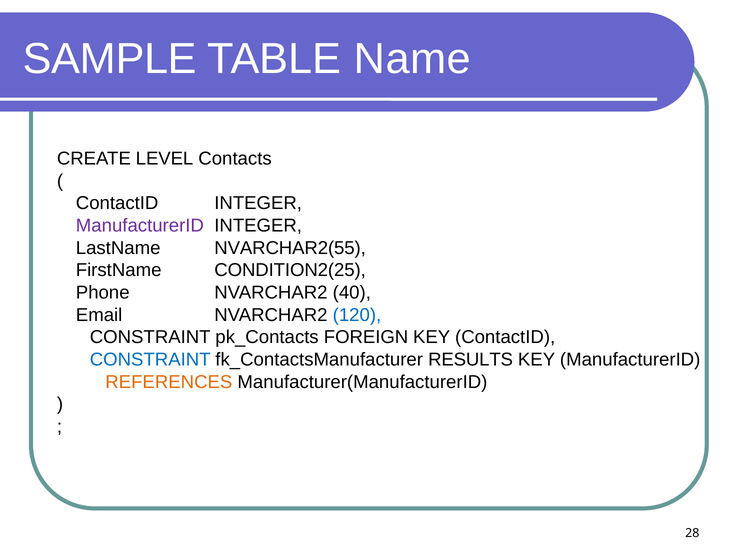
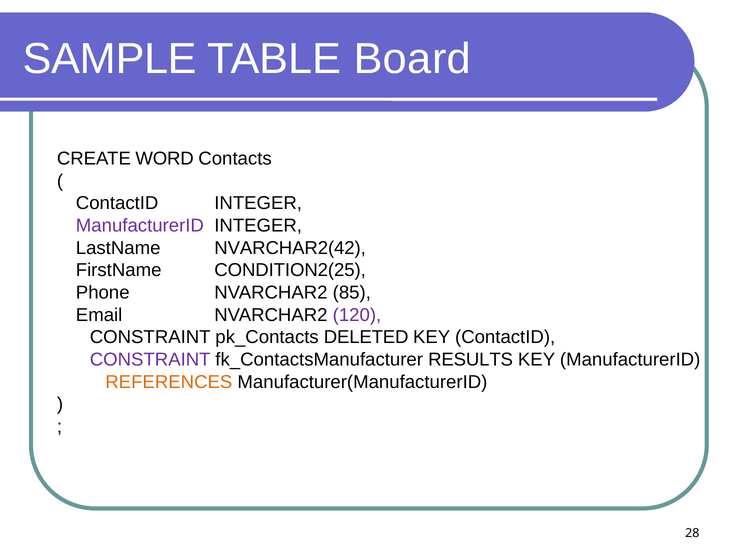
Name: Name -> Board
LEVEL: LEVEL -> WORD
NVARCHAR2(55: NVARCHAR2(55 -> NVARCHAR2(42
40: 40 -> 85
120 colour: blue -> purple
FOREIGN: FOREIGN -> DELETED
CONSTRAINT at (150, 360) colour: blue -> purple
